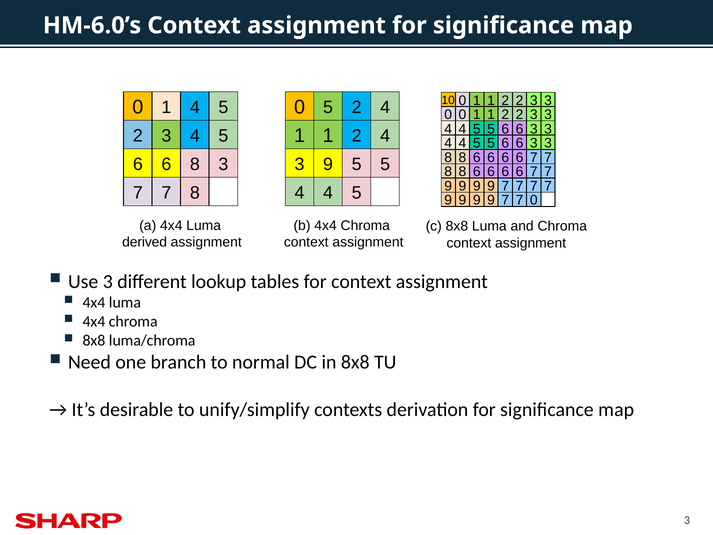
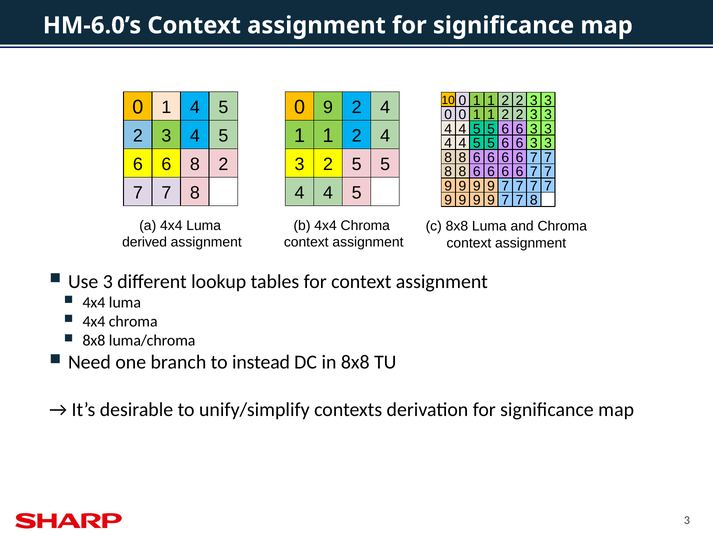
0 5: 5 -> 9
8 3: 3 -> 2
3 9: 9 -> 2
0 at (534, 200): 0 -> 8
normal: normal -> instead
